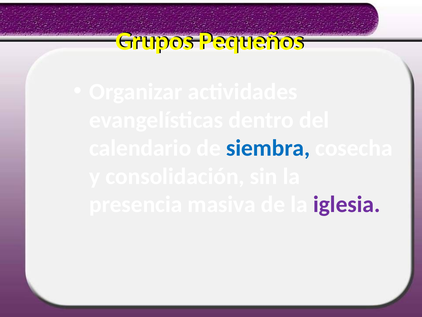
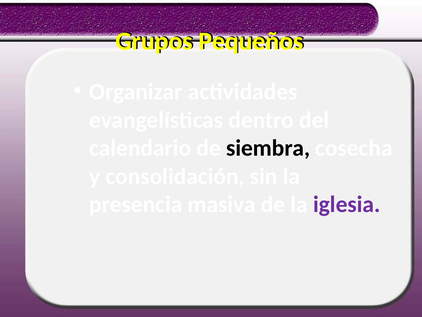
siembra colour: blue -> black
